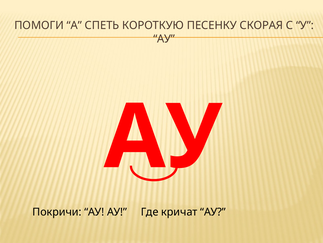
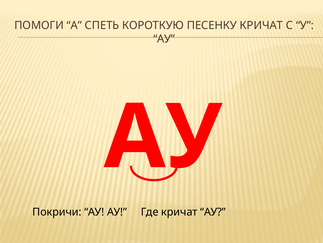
ПЕСЕНКУ СКОРАЯ: СКОРАЯ -> КРИЧАТ
